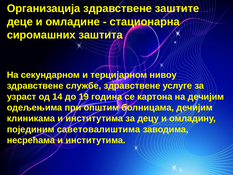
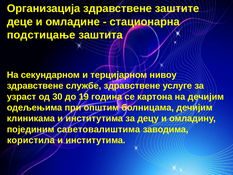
сиромашних: сиромашних -> подстицање
14: 14 -> 30
несрећама: несрећама -> користила
